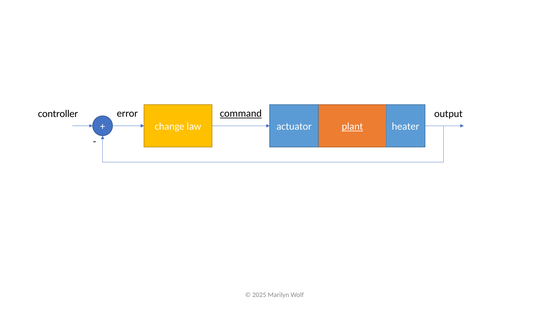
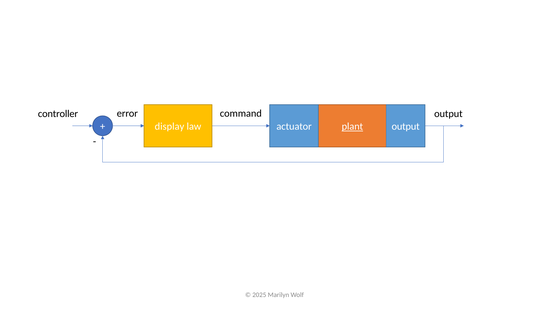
command underline: present -> none
change: change -> display
heater at (406, 126): heater -> output
